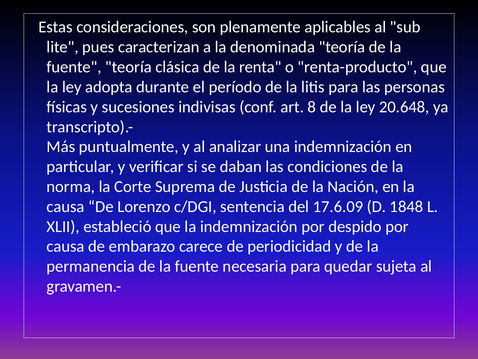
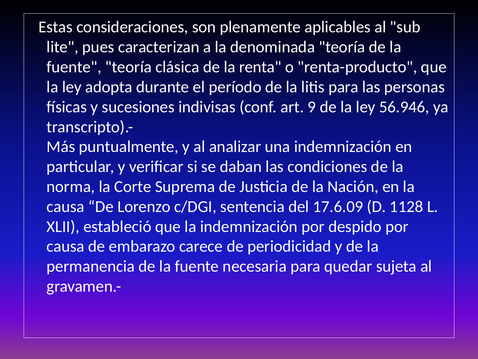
8: 8 -> 9
20.648: 20.648 -> 56.946
1848: 1848 -> 1128
